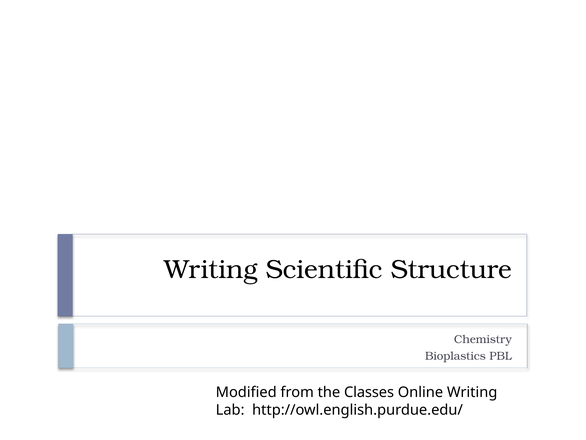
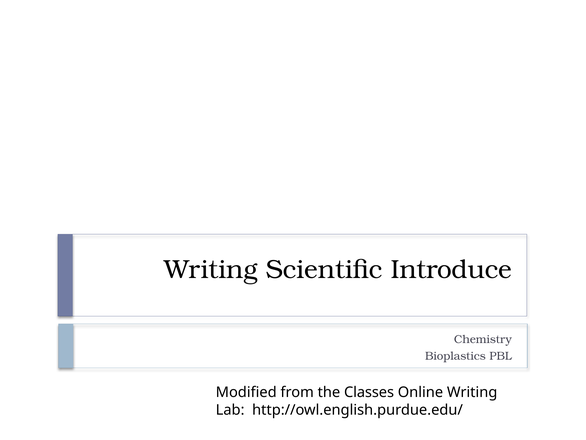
Structure: Structure -> Introduce
